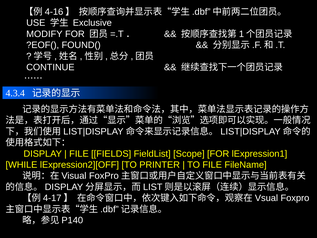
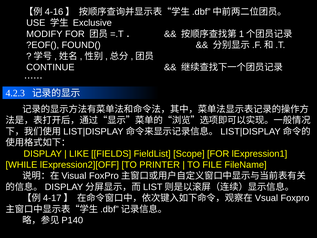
4.3.4: 4.3.4 -> 4.2.3
FILE at (79, 154): FILE -> LIKE
